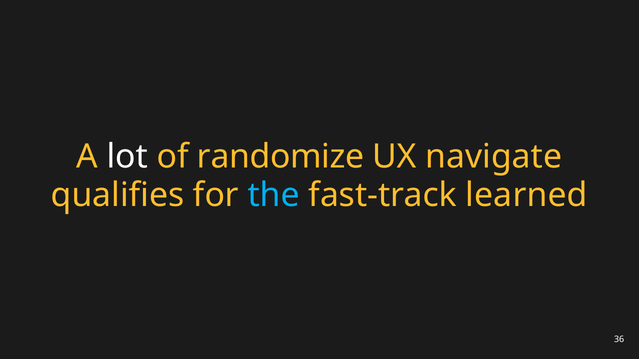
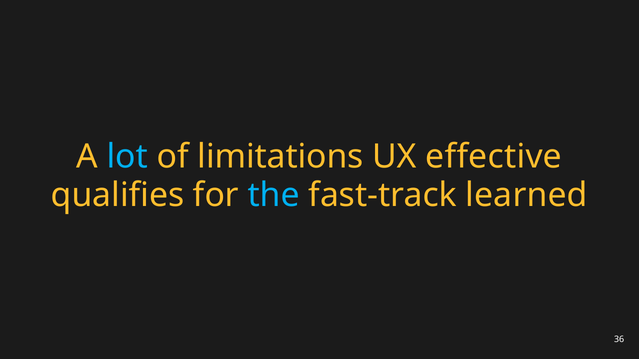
lot colour: white -> light blue
randomize: randomize -> limitations
navigate: navigate -> effective
